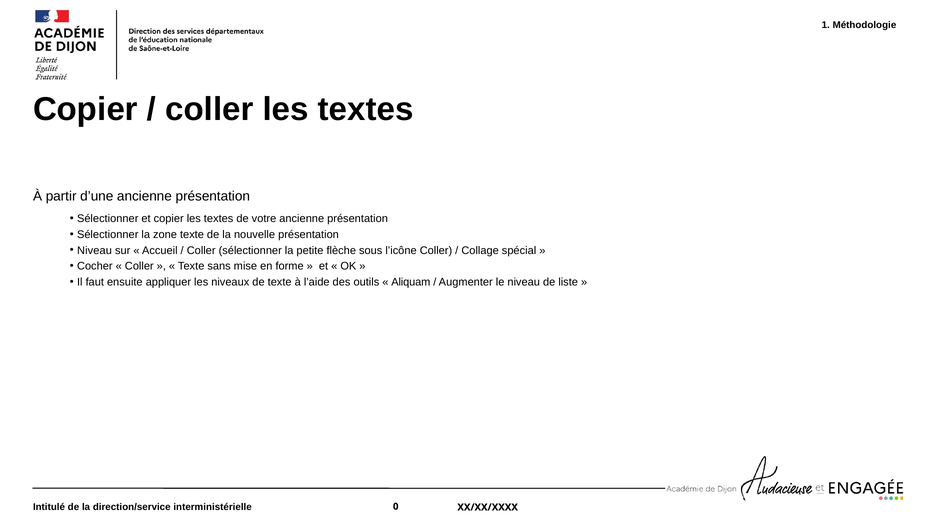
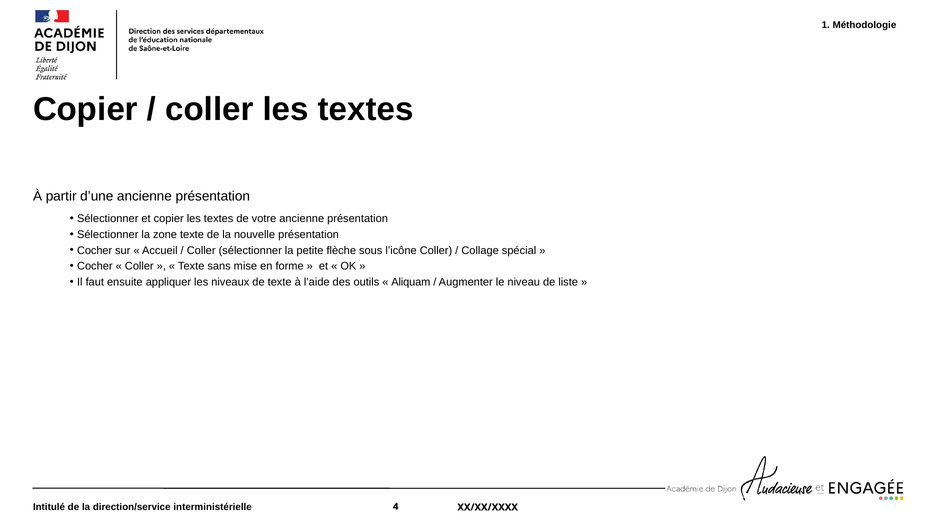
Niveau at (95, 250): Niveau -> Cocher
0: 0 -> 4
